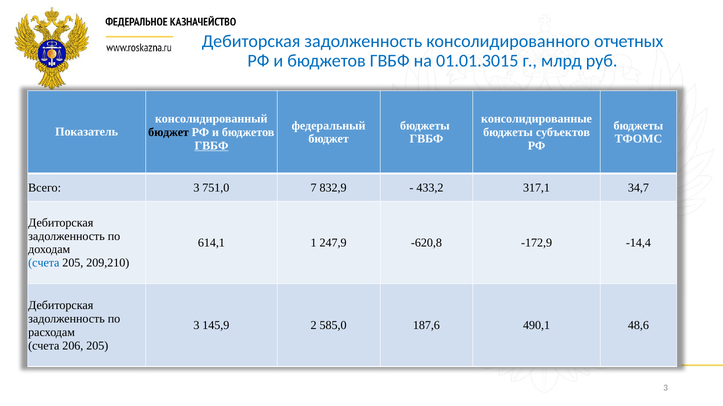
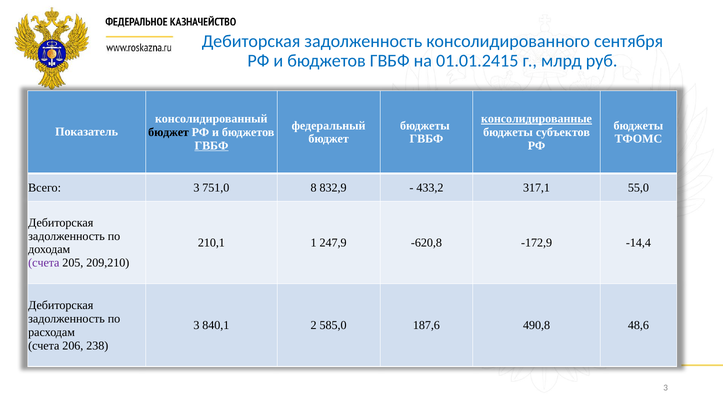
отчетных: отчетных -> сентября
01.01.3015: 01.01.3015 -> 01.01.2415
консолидированные underline: none -> present
7: 7 -> 8
34,7: 34,7 -> 55,0
614,1: 614,1 -> 210,1
счета at (44, 263) colour: blue -> purple
145,9: 145,9 -> 840,1
490,1: 490,1 -> 490,8
206 205: 205 -> 238
